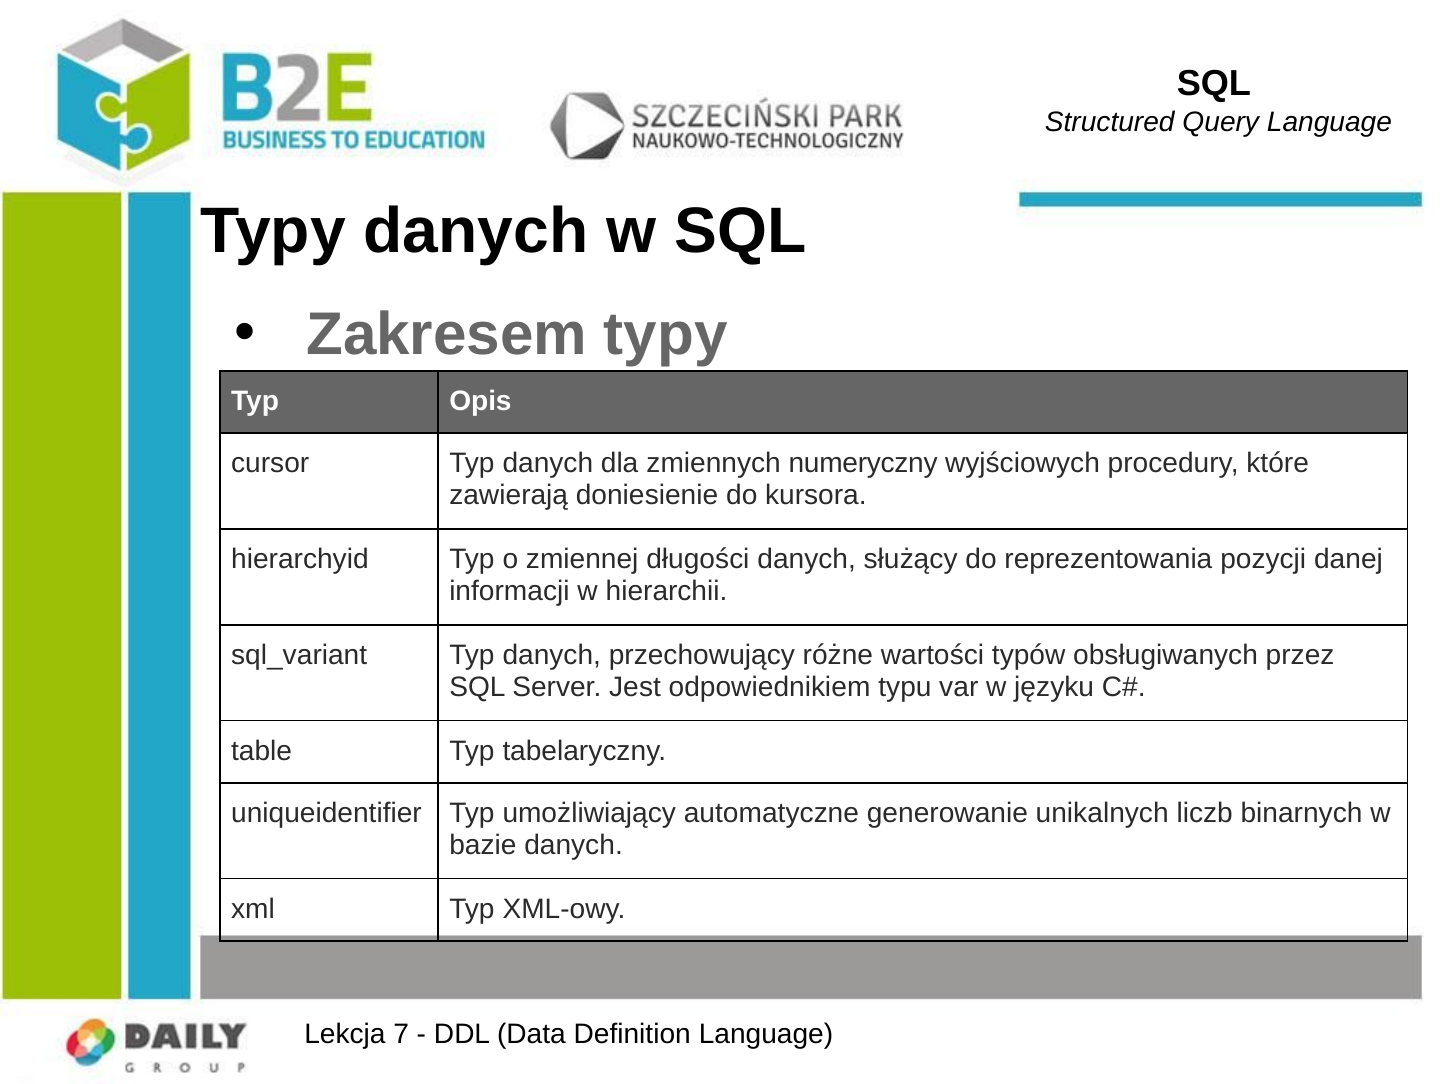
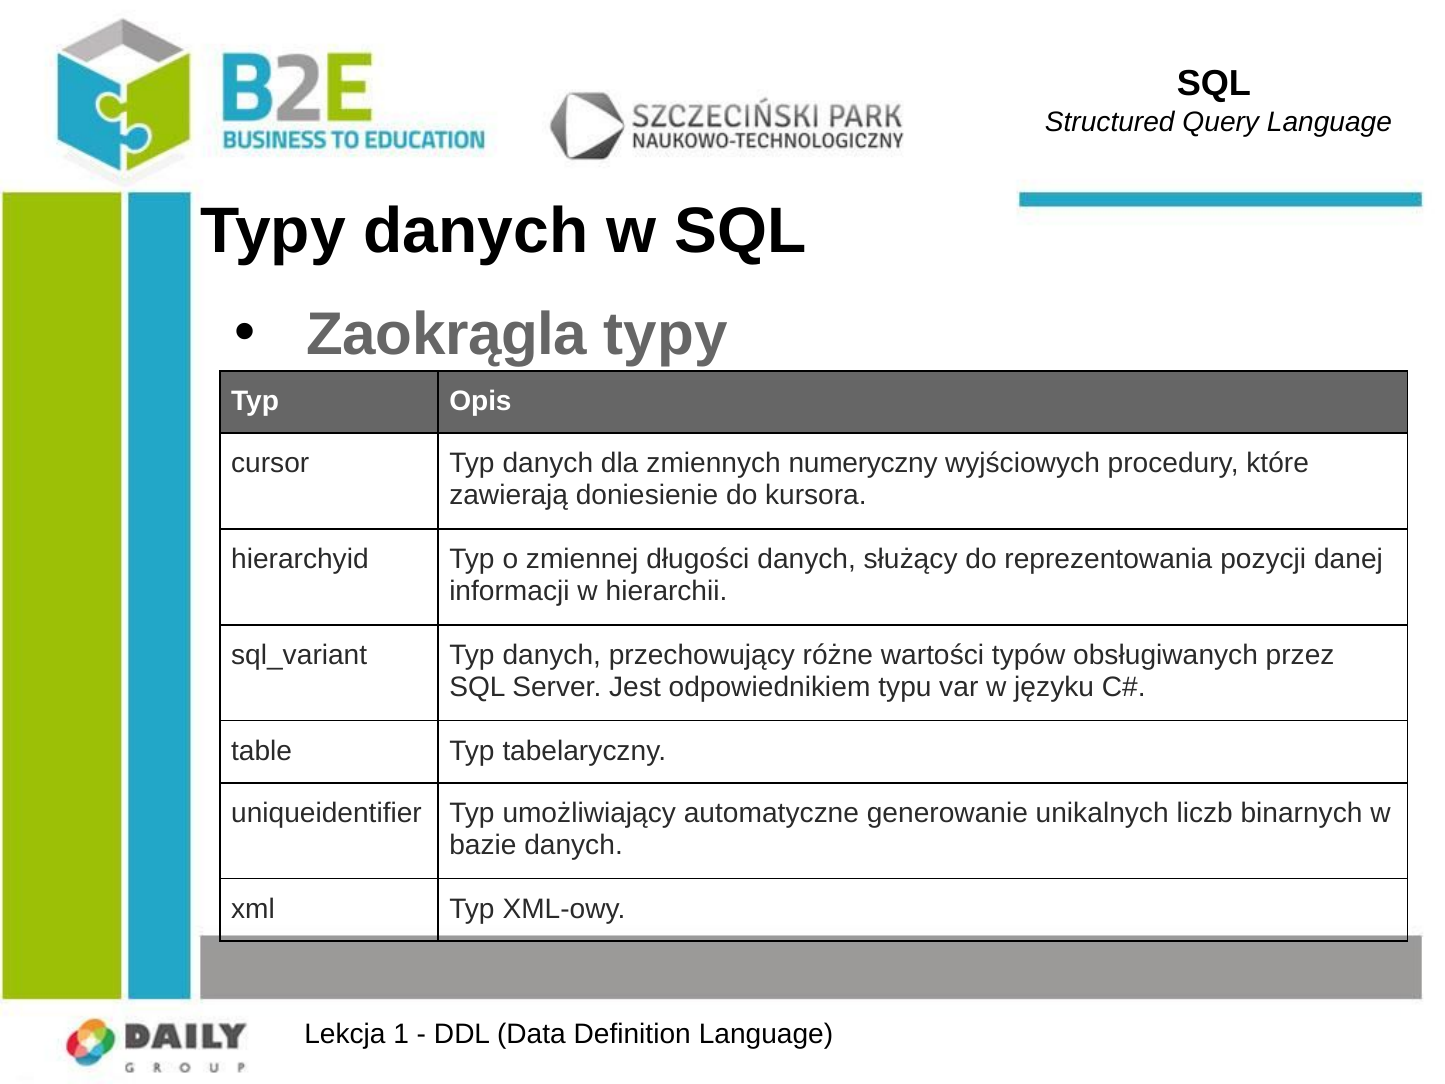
Zakresem: Zakresem -> Zaokrągla
7: 7 -> 1
